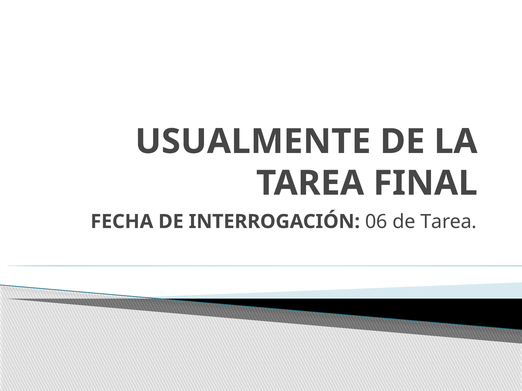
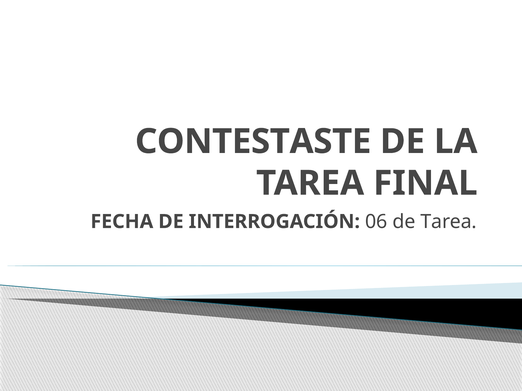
USUALMENTE: USUALMENTE -> CONTESTASTE
